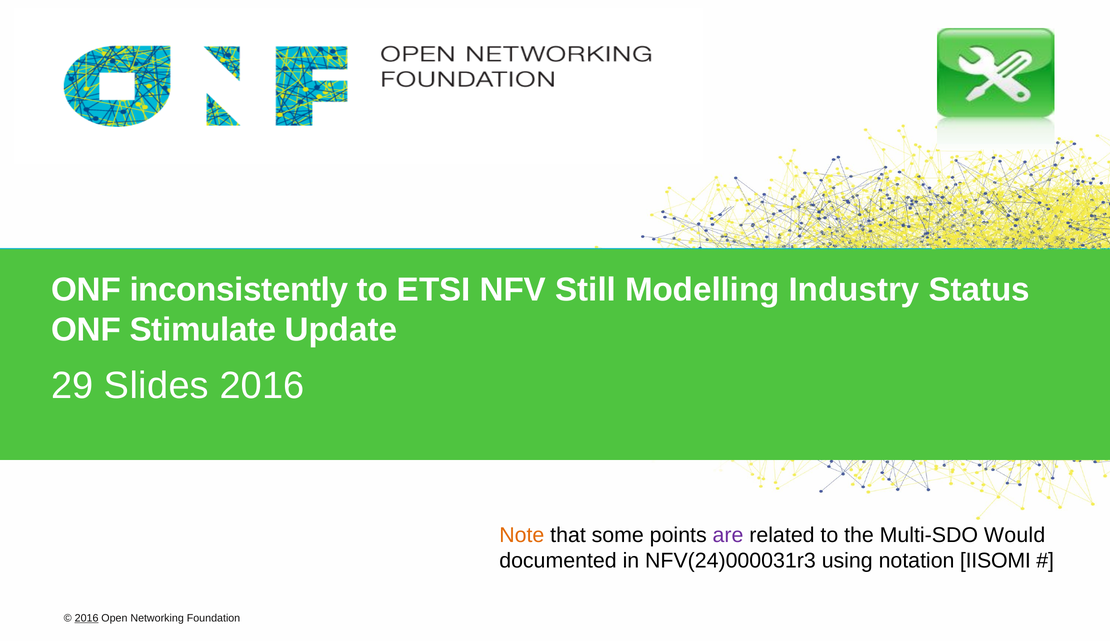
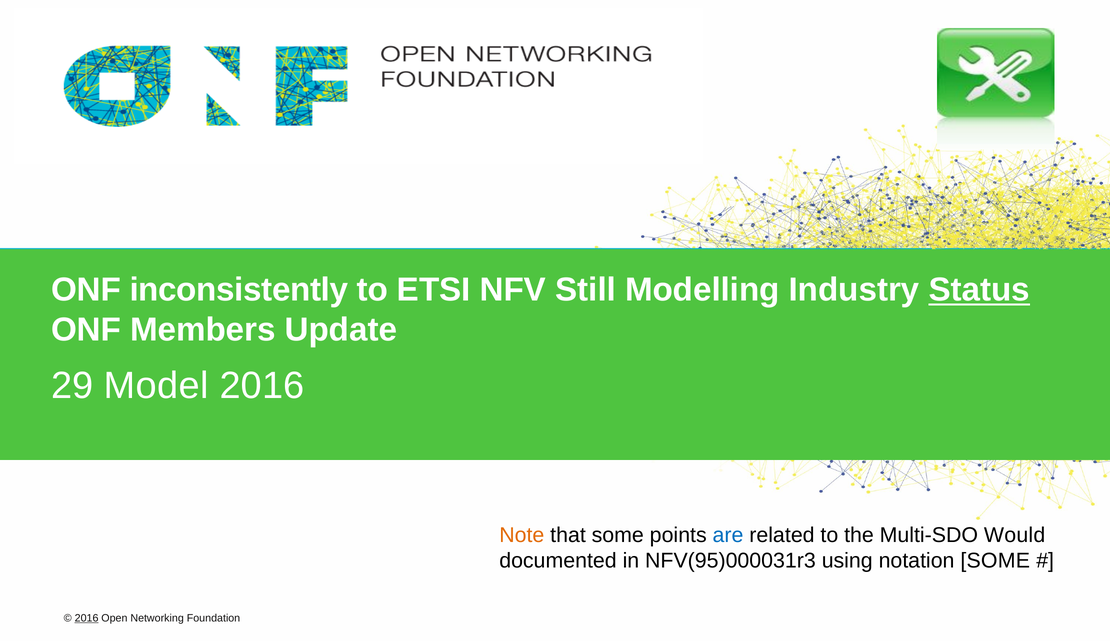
Status underline: none -> present
Stimulate: Stimulate -> Members
Slides: Slides -> Model
are colour: purple -> blue
NFV(24)000031r3: NFV(24)000031r3 -> NFV(95)000031r3
notation IISOMI: IISOMI -> SOME
